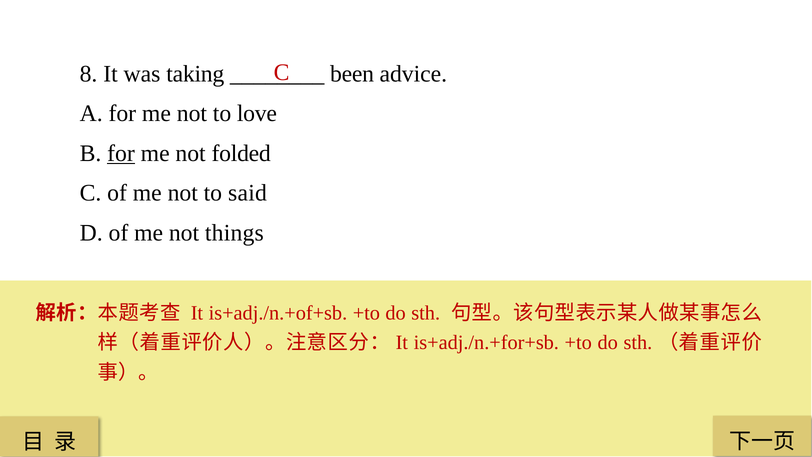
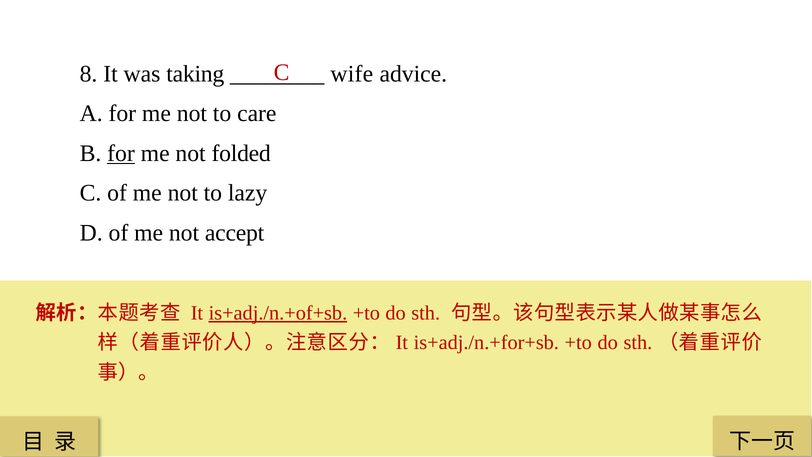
been: been -> wife
love: love -> care
said: said -> lazy
things: things -> accept
is+adj./n.+of+sb underline: none -> present
